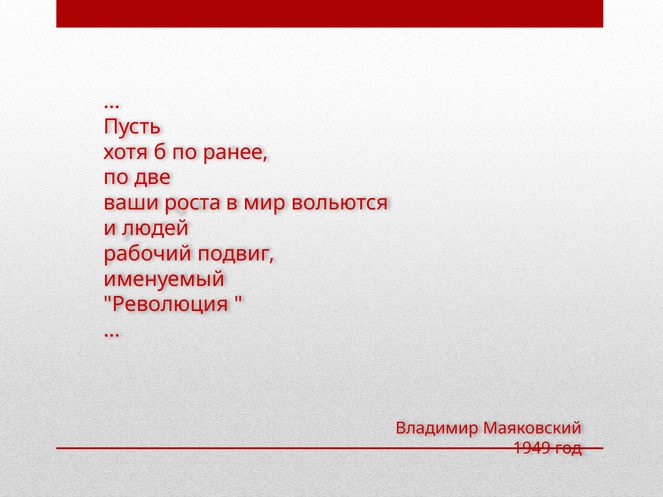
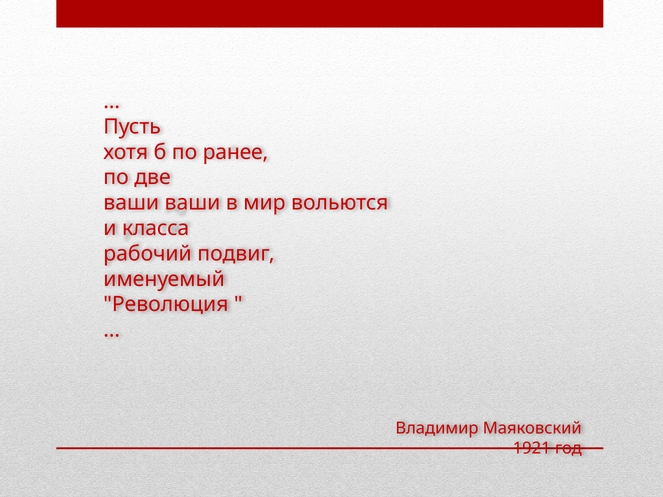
ваши роста: роста -> ваши
людей: людей -> класса
1949: 1949 -> 1921
